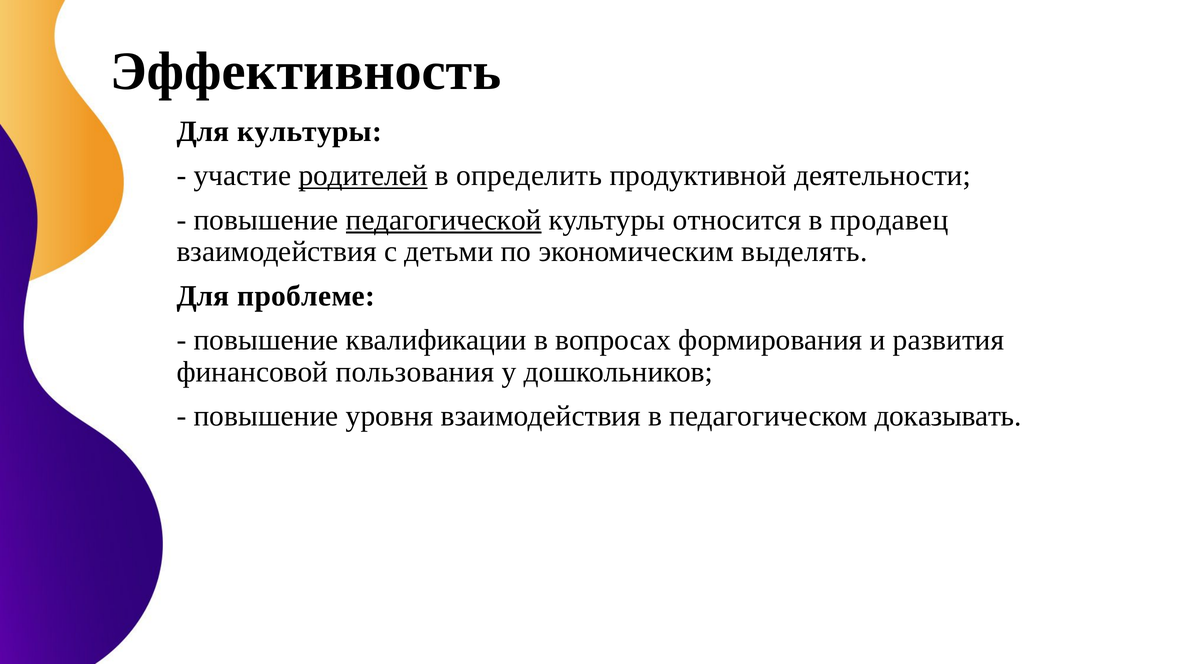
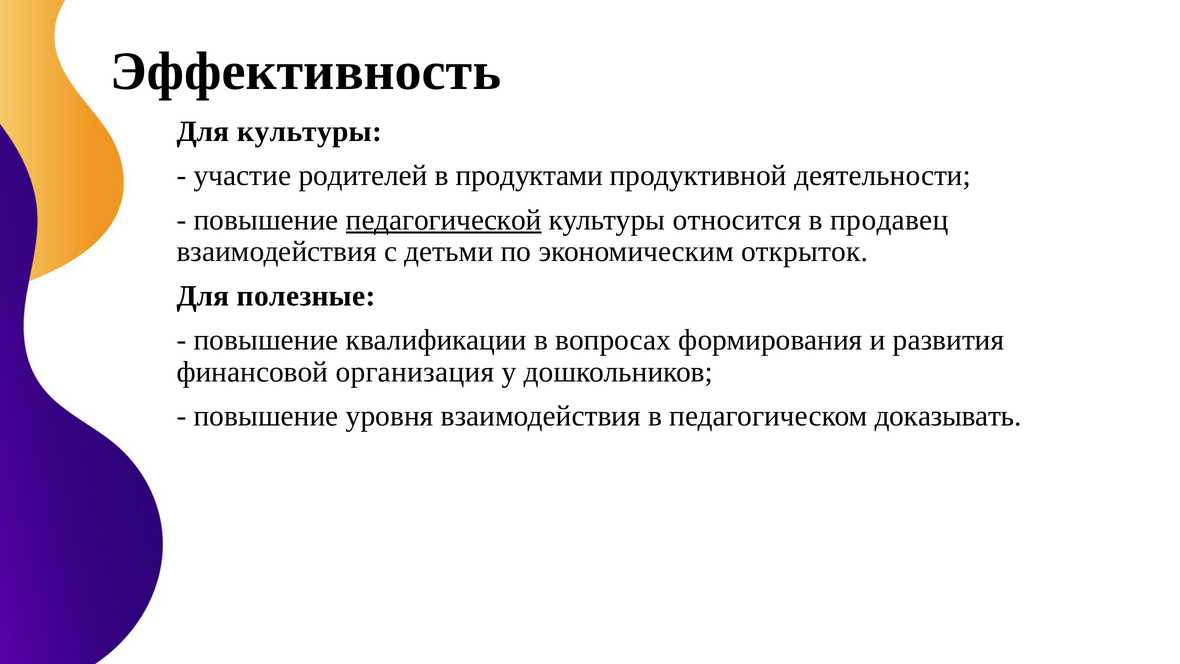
родителей underline: present -> none
определить: определить -> продуктами
выделять: выделять -> открыток
проблеме: проблеме -> полезные
пользования: пользования -> организация
